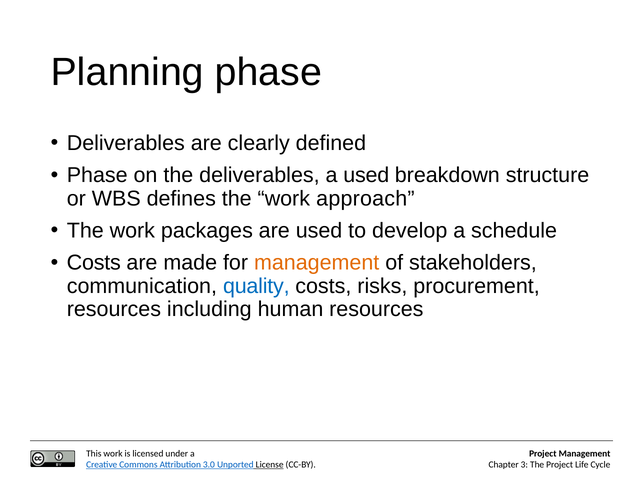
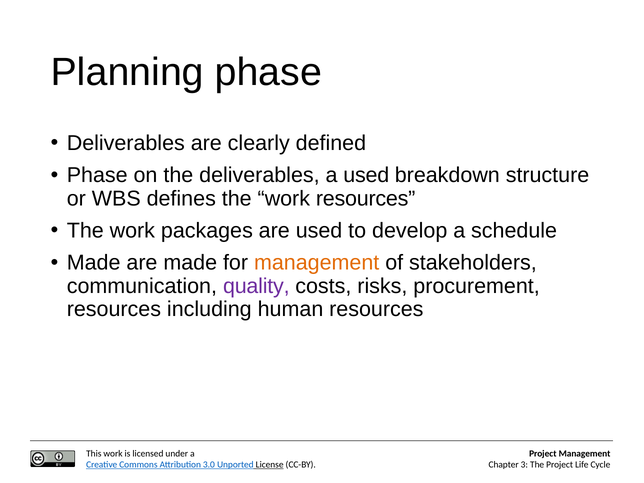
work approach: approach -> resources
Costs at (94, 263): Costs -> Made
quality colour: blue -> purple
